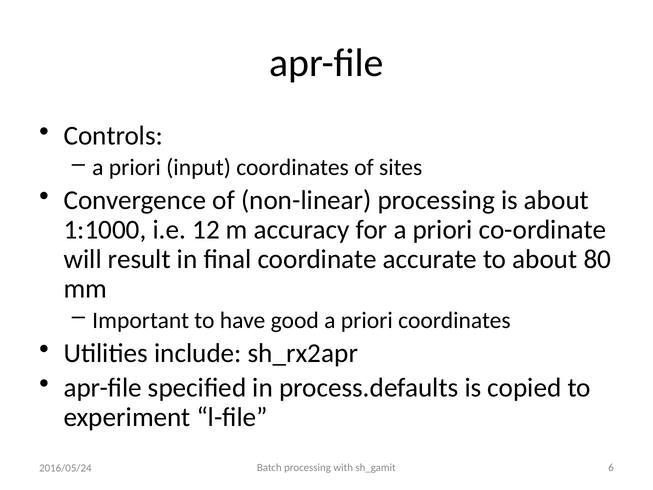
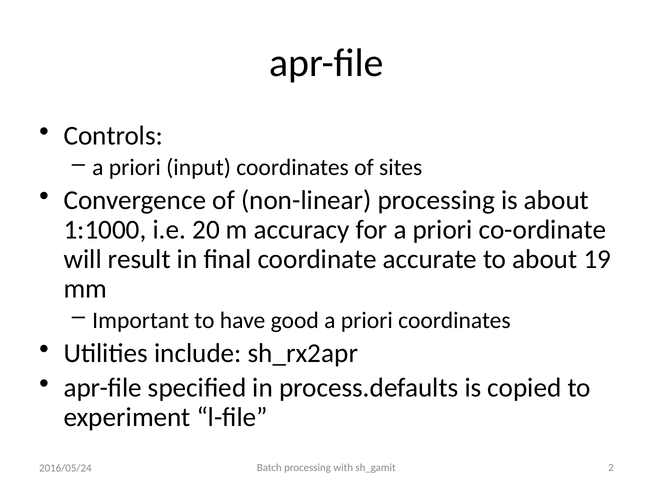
12: 12 -> 20
80: 80 -> 19
6: 6 -> 2
